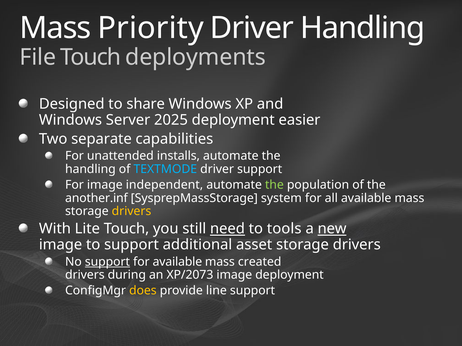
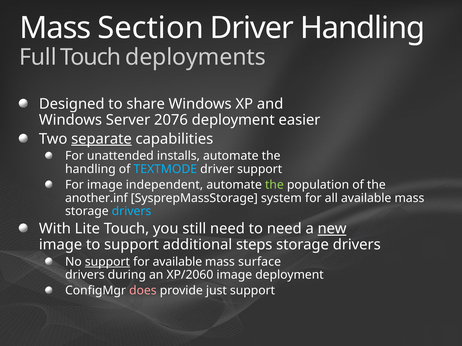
Priority: Priority -> Section
File: File -> Full
2025: 2025 -> 2076
separate underline: none -> present
drivers at (132, 211) colour: yellow -> light blue
need at (227, 229) underline: present -> none
to tools: tools -> need
asset: asset -> steps
created: created -> surface
XP/2073: XP/2073 -> XP/2060
does colour: yellow -> pink
line: line -> just
